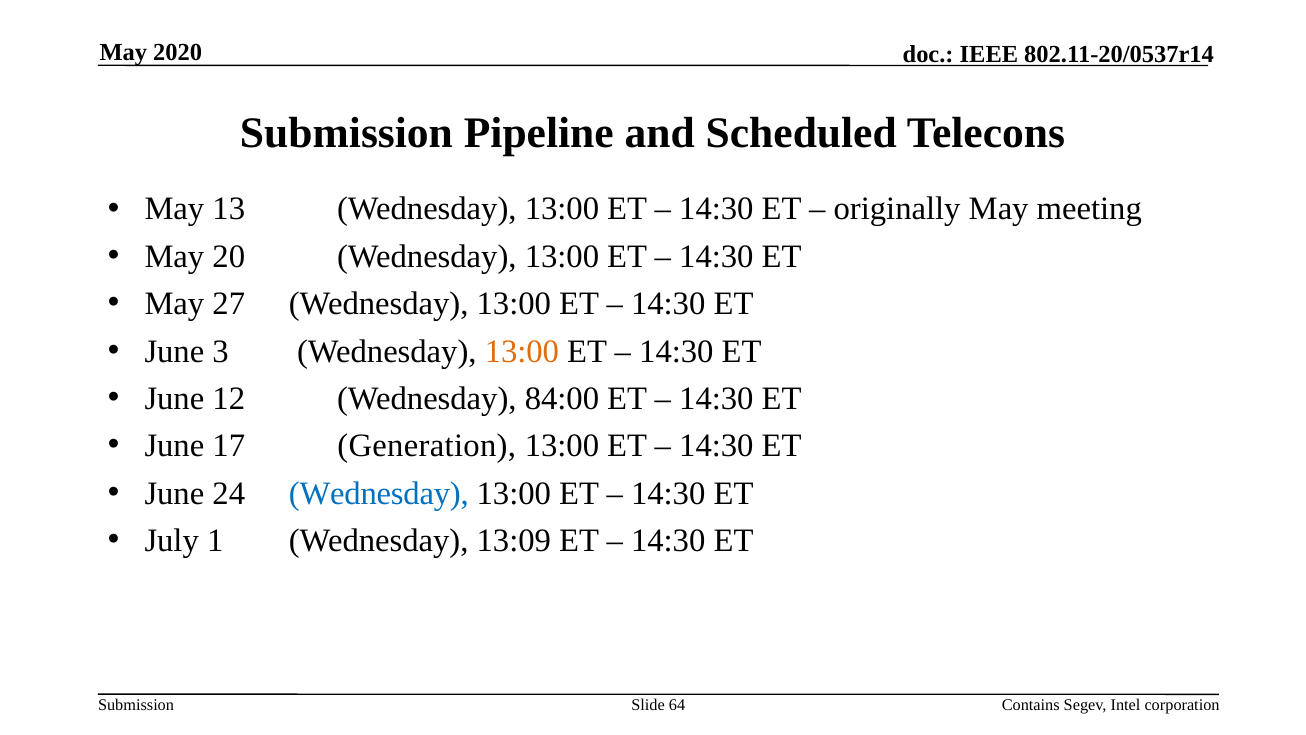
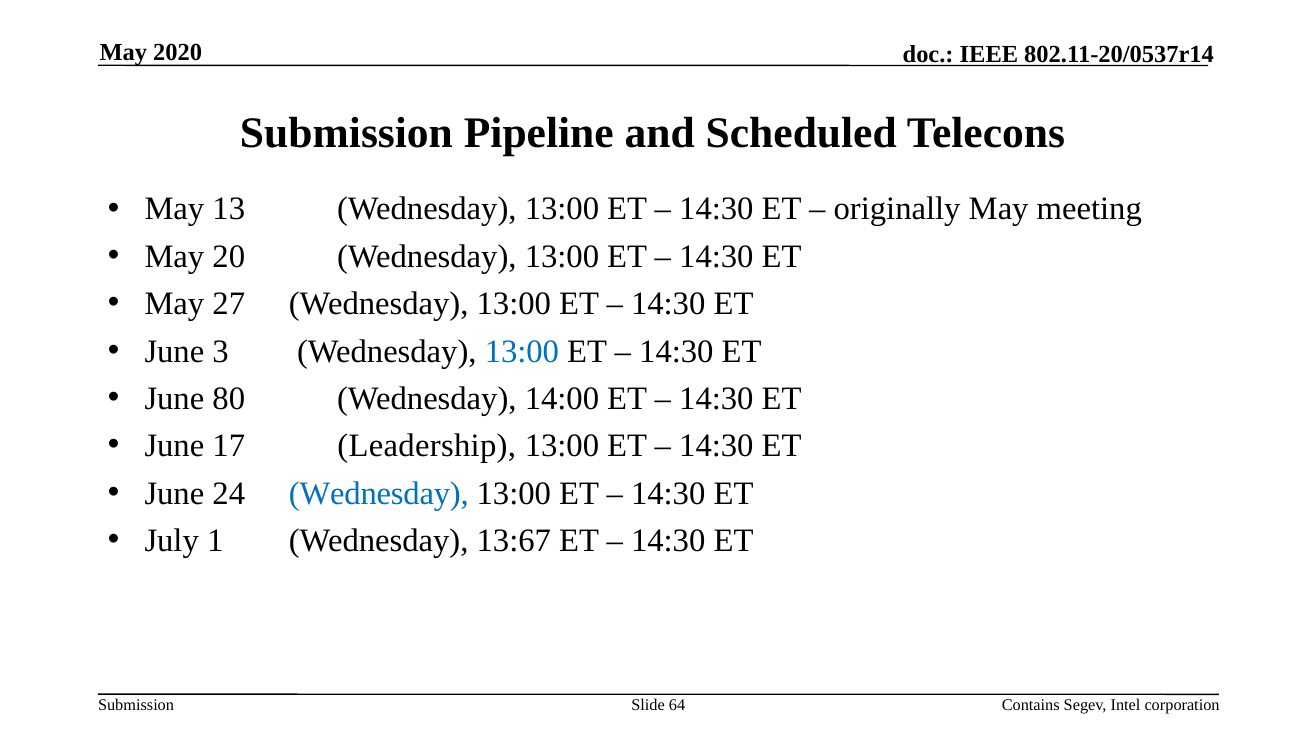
13:00 at (522, 351) colour: orange -> blue
12: 12 -> 80
84:00: 84:00 -> 14:00
Generation: Generation -> Leadership
13:09: 13:09 -> 13:67
